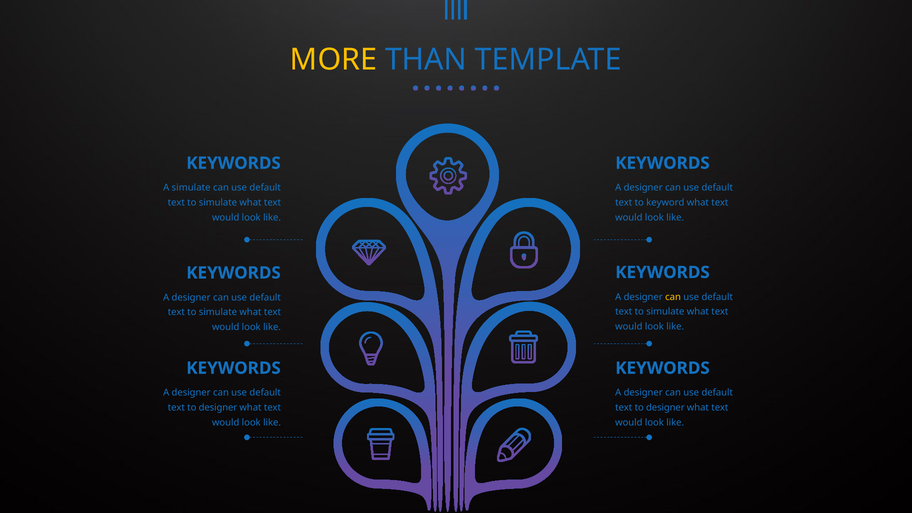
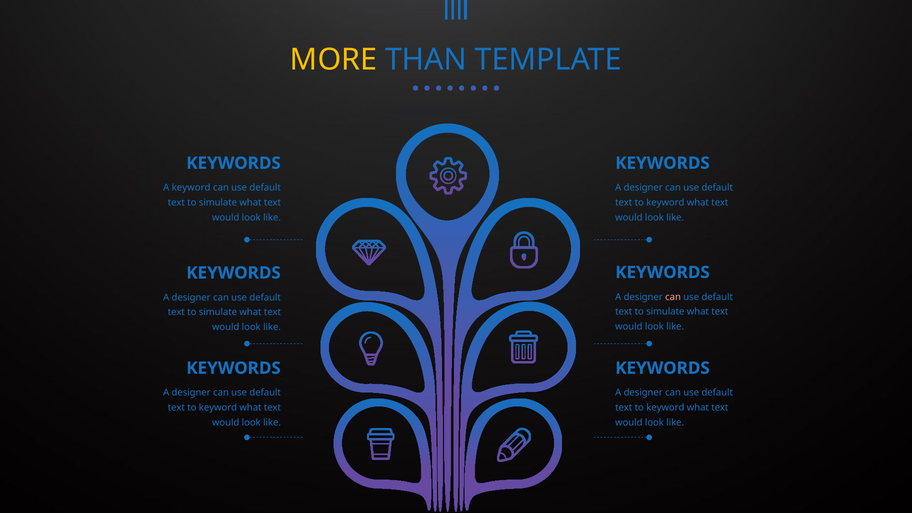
A simulate: simulate -> keyword
can at (673, 297) colour: yellow -> pink
designer at (218, 408): designer -> keyword
designer at (665, 408): designer -> keyword
